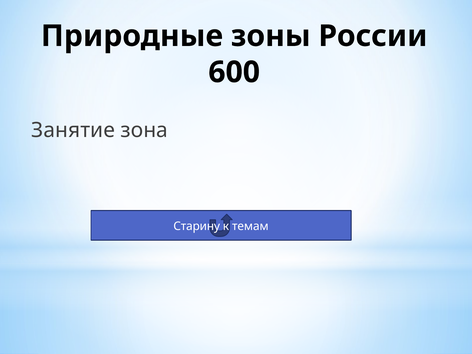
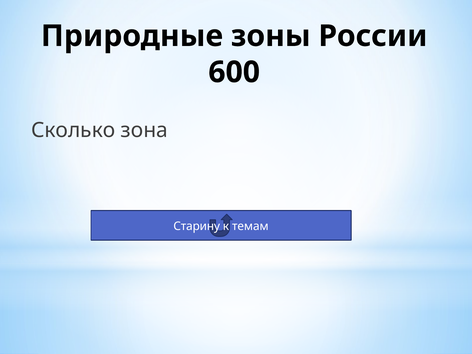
Занятие: Занятие -> Сколько
